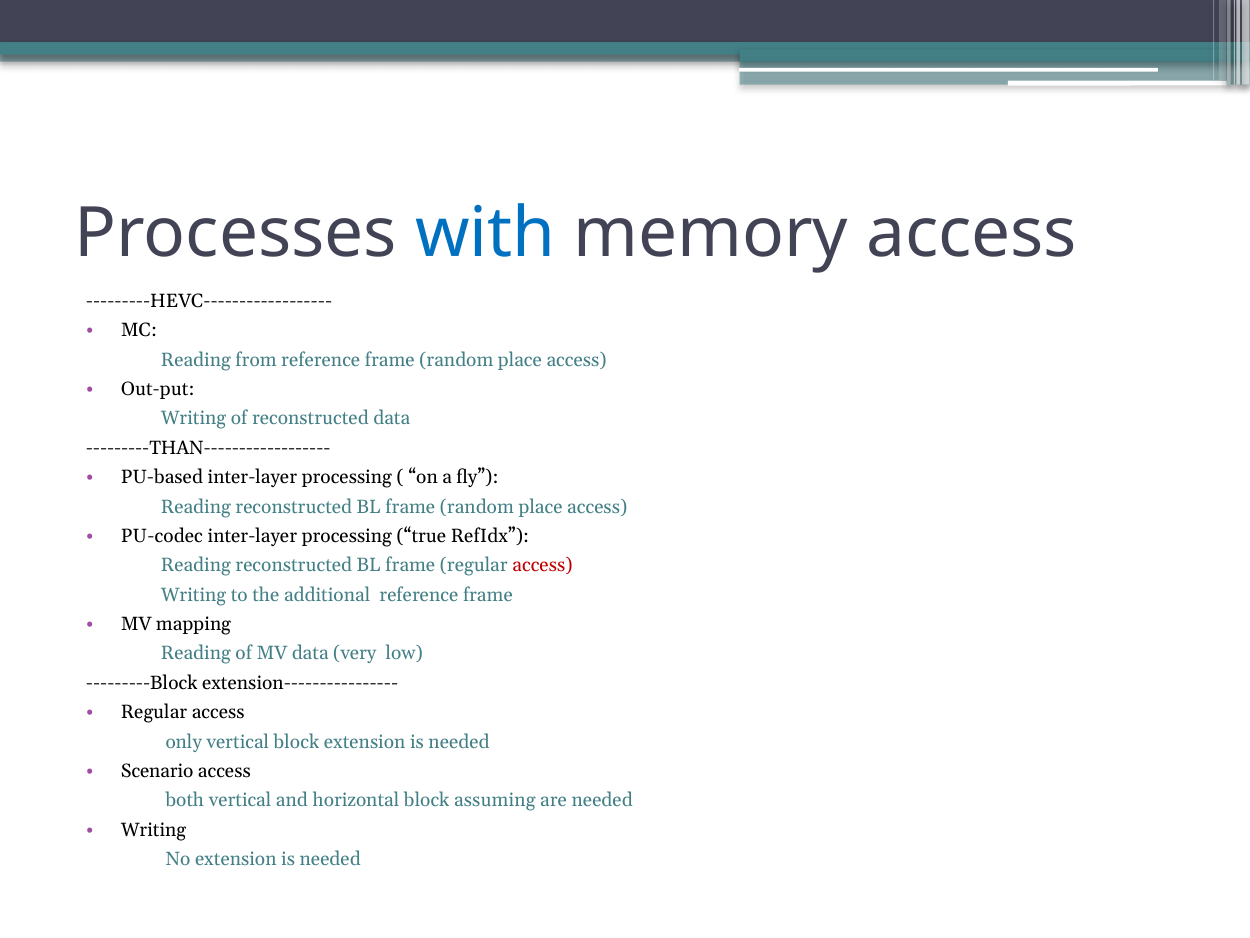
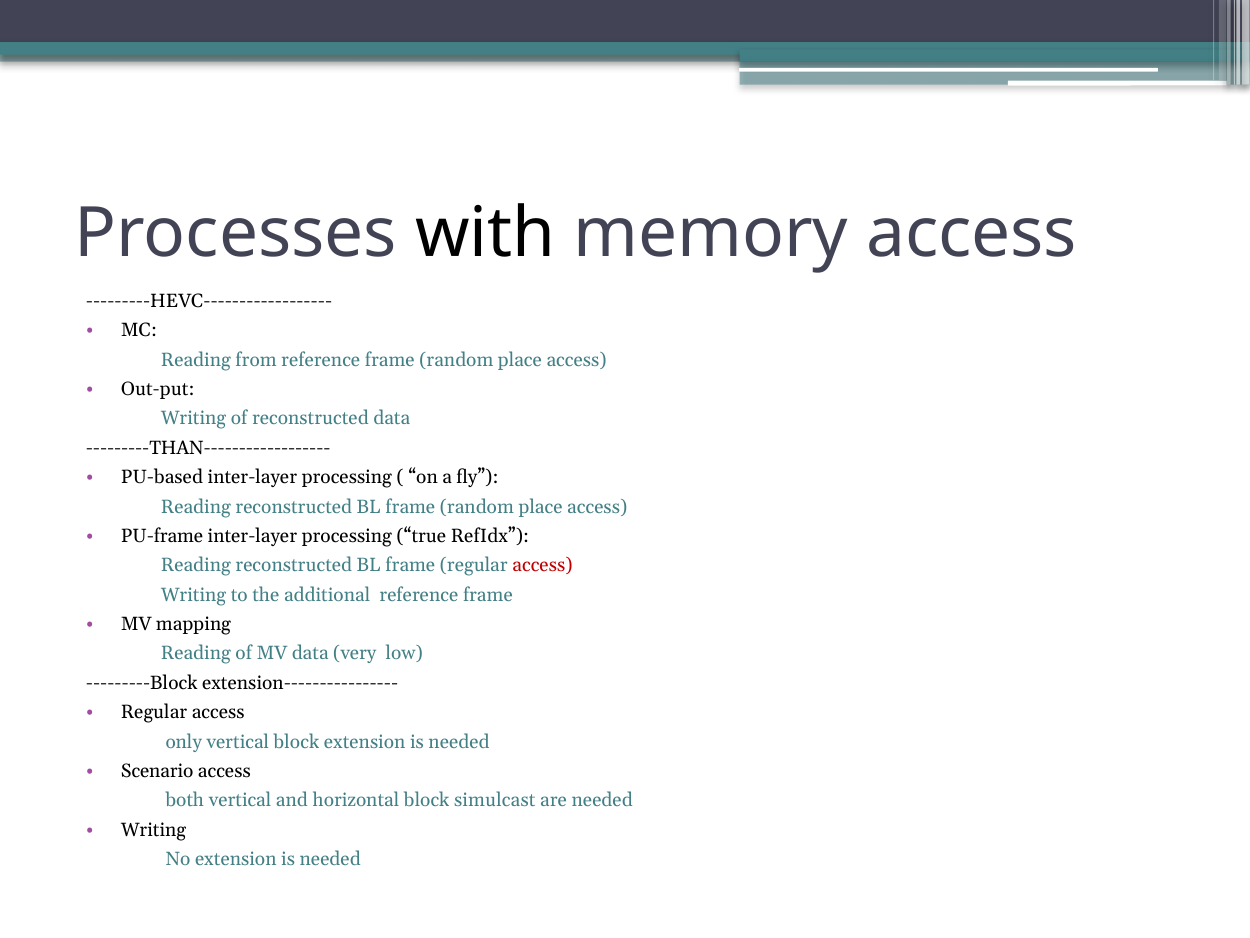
with colour: blue -> black
PU-codec: PU-codec -> PU-frame
assuming: assuming -> simulcast
